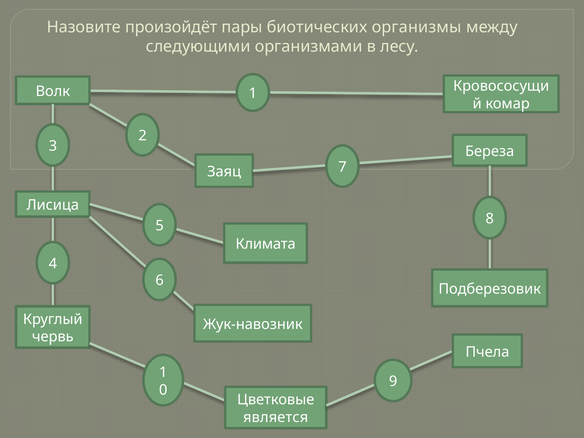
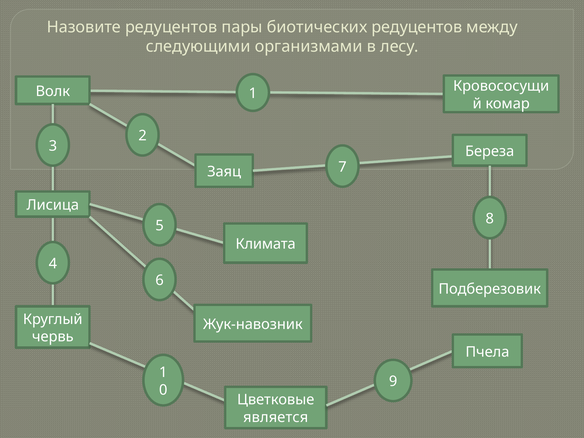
Назовите произойдёт: произойдёт -> редуцентов
биотических организмы: организмы -> редуцентов
